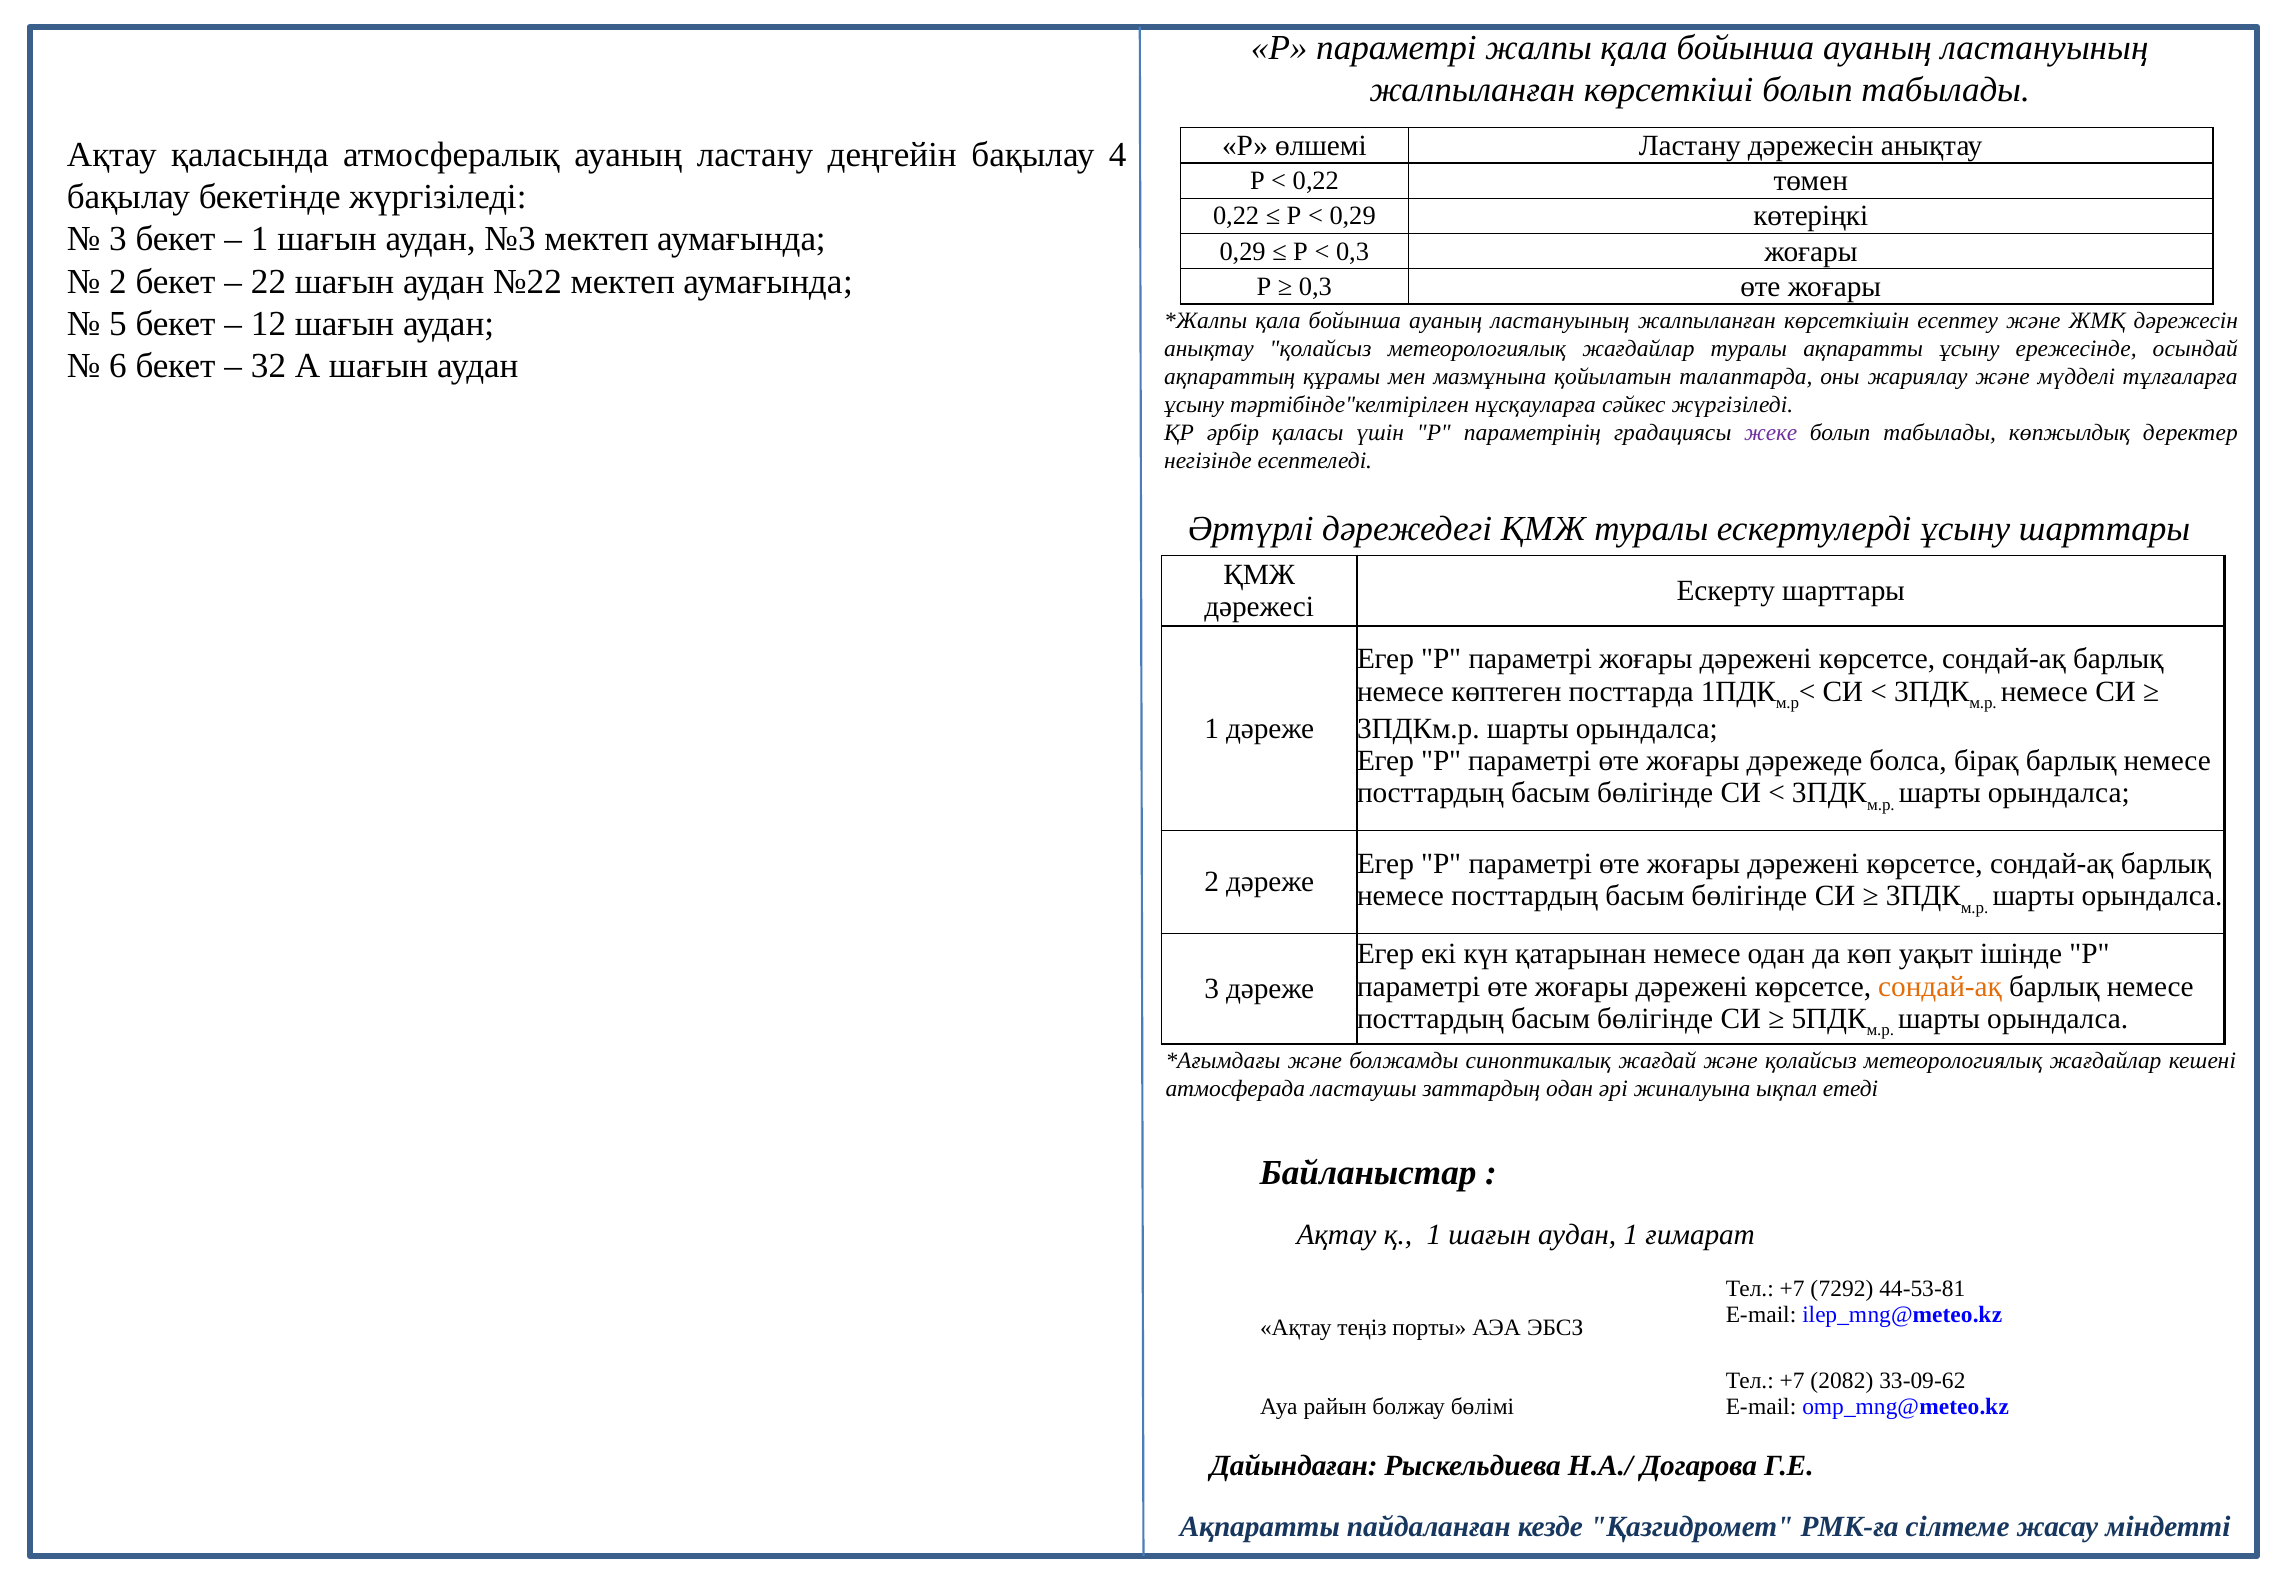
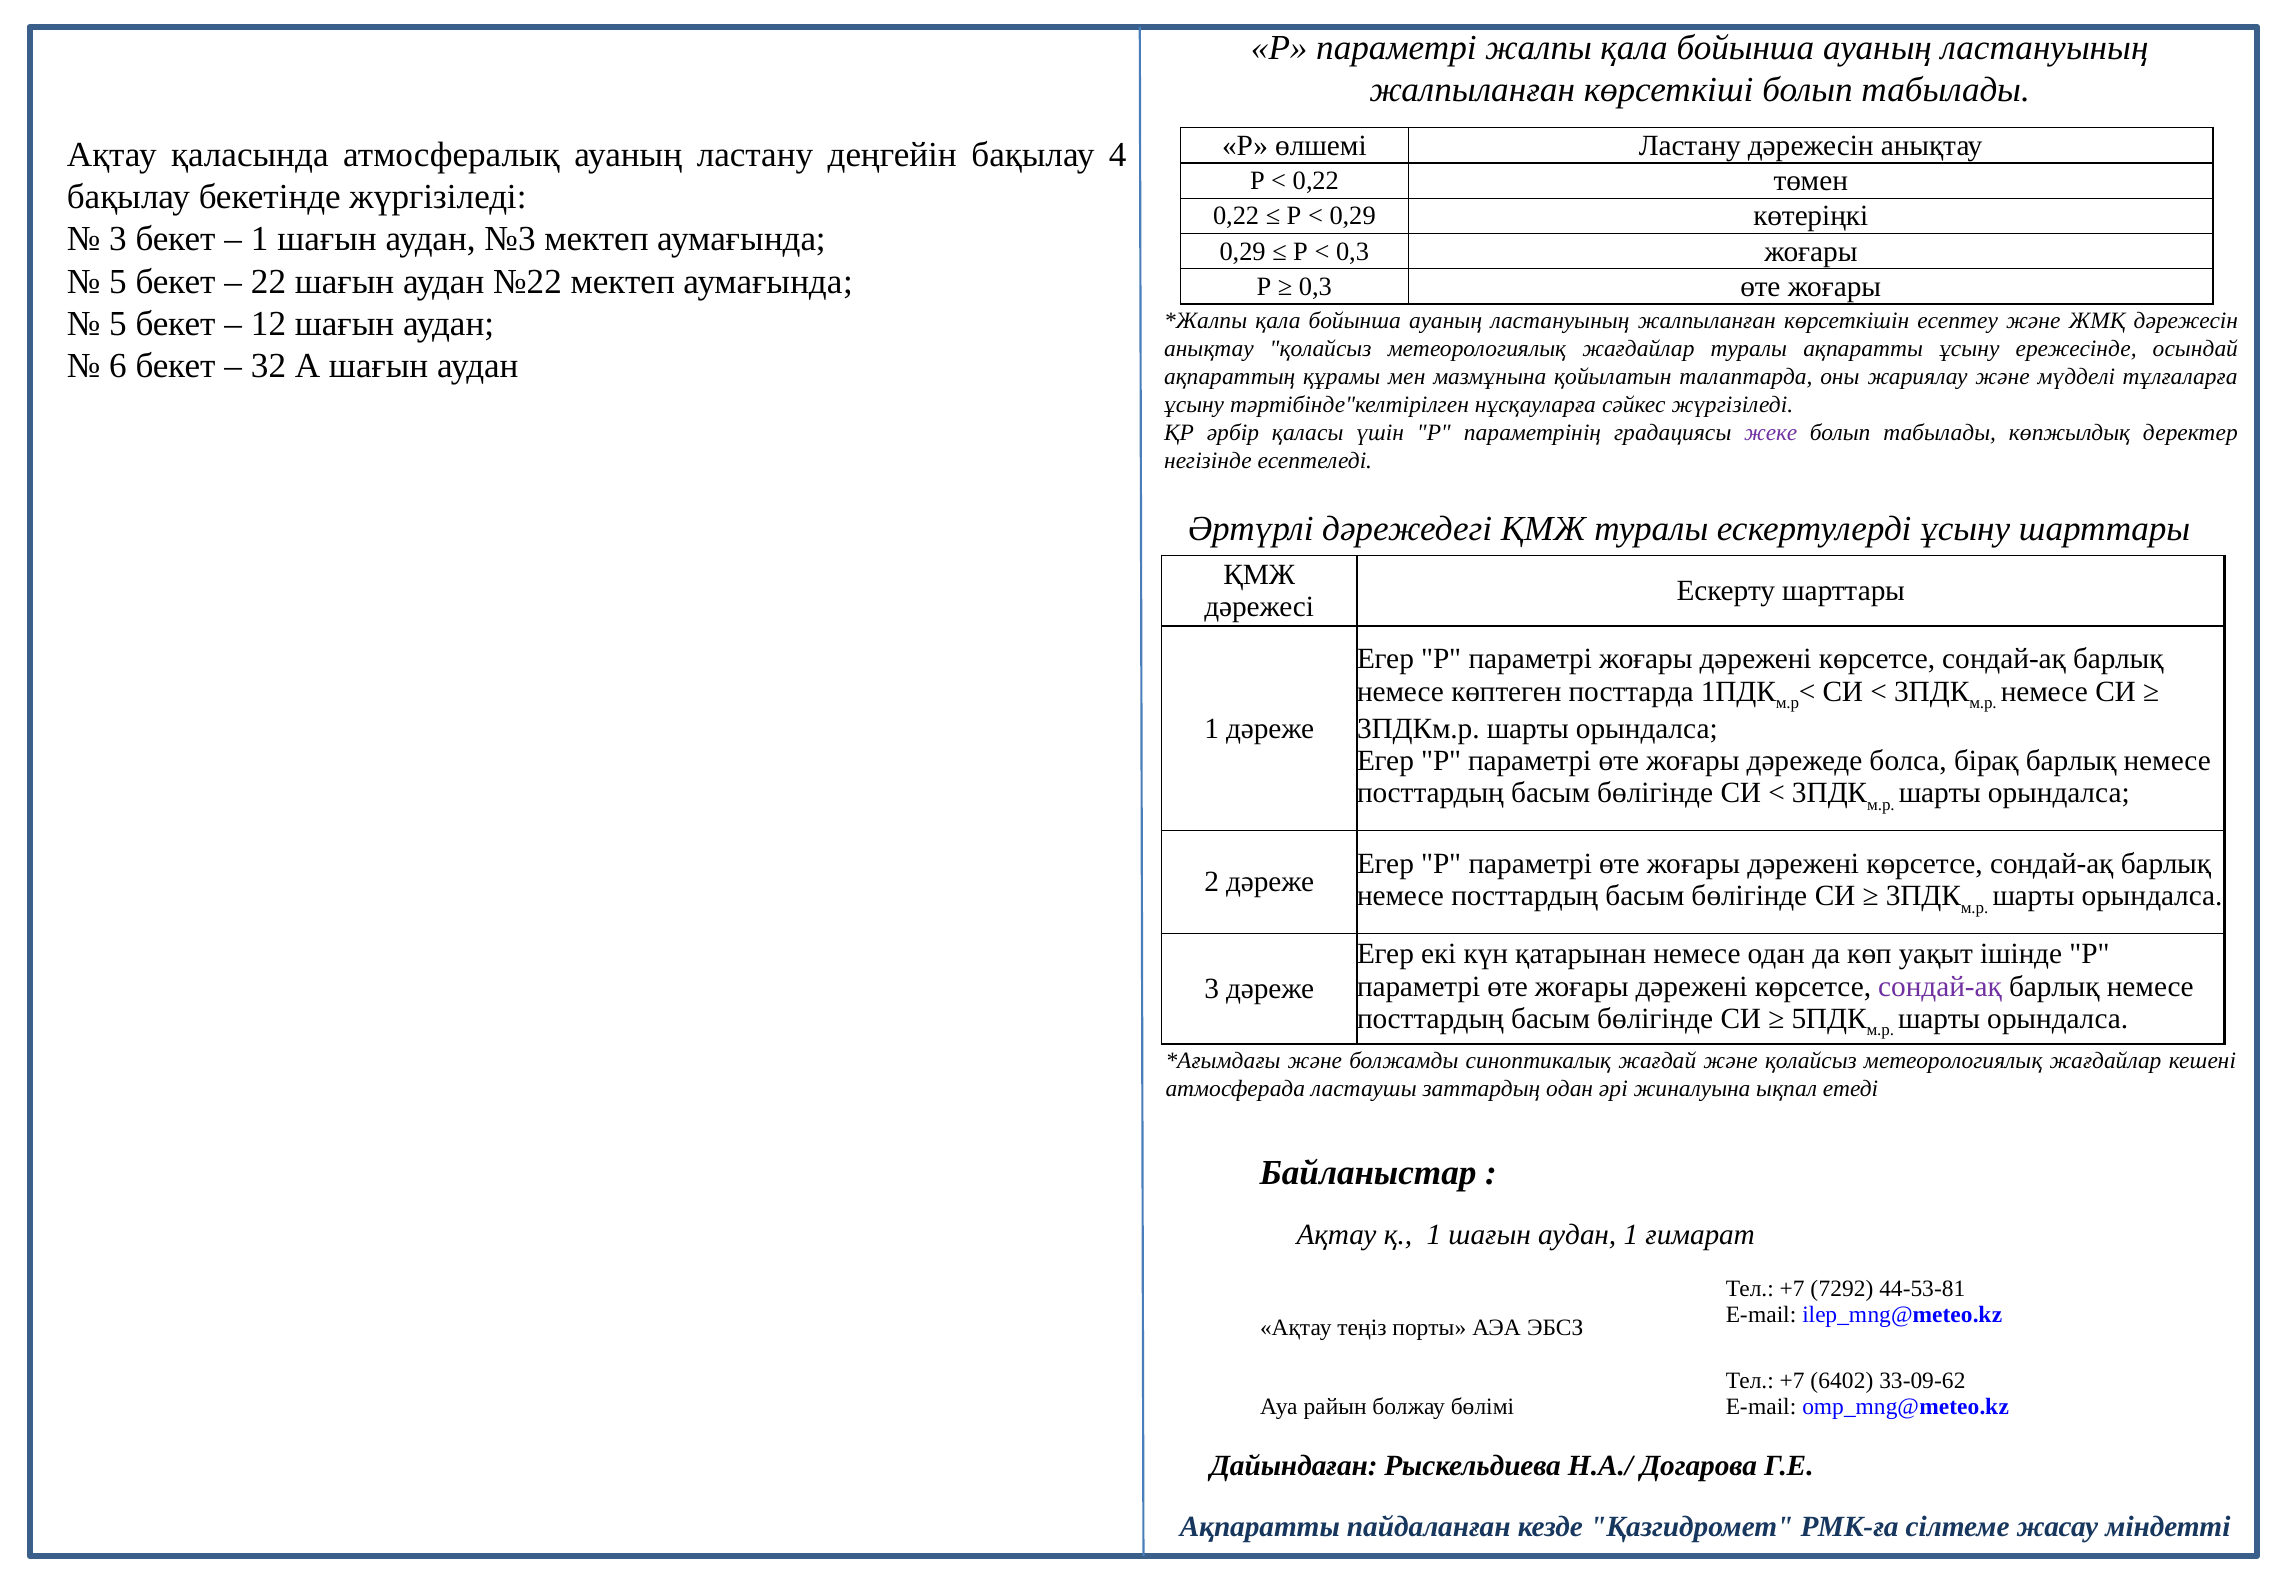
2 at (118, 281): 2 -> 5
сондай-ақ at (1940, 987) colour: orange -> purple
2082: 2082 -> 6402
